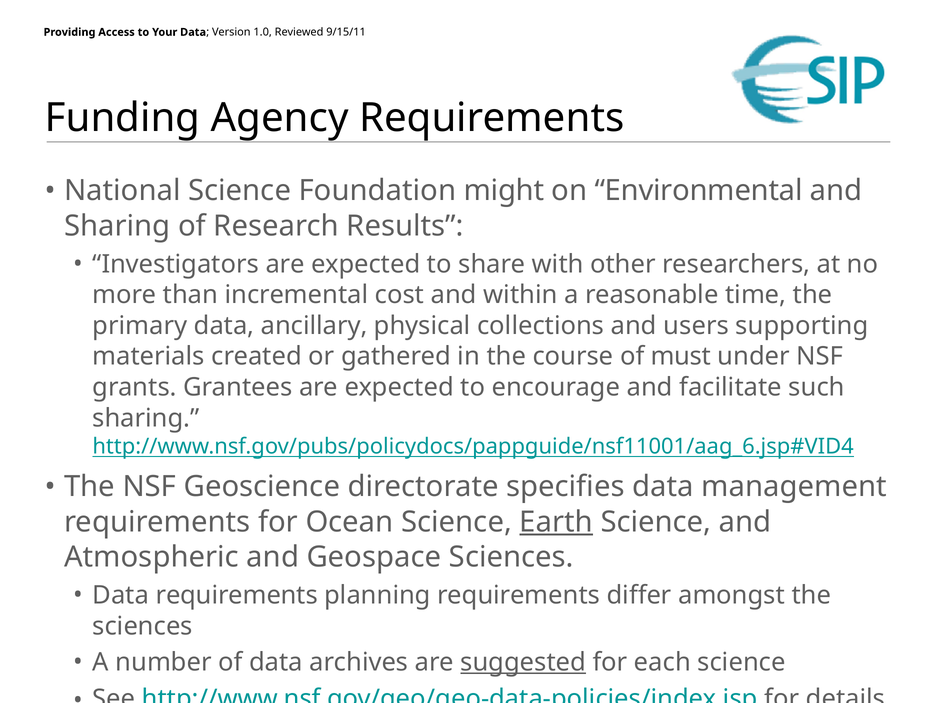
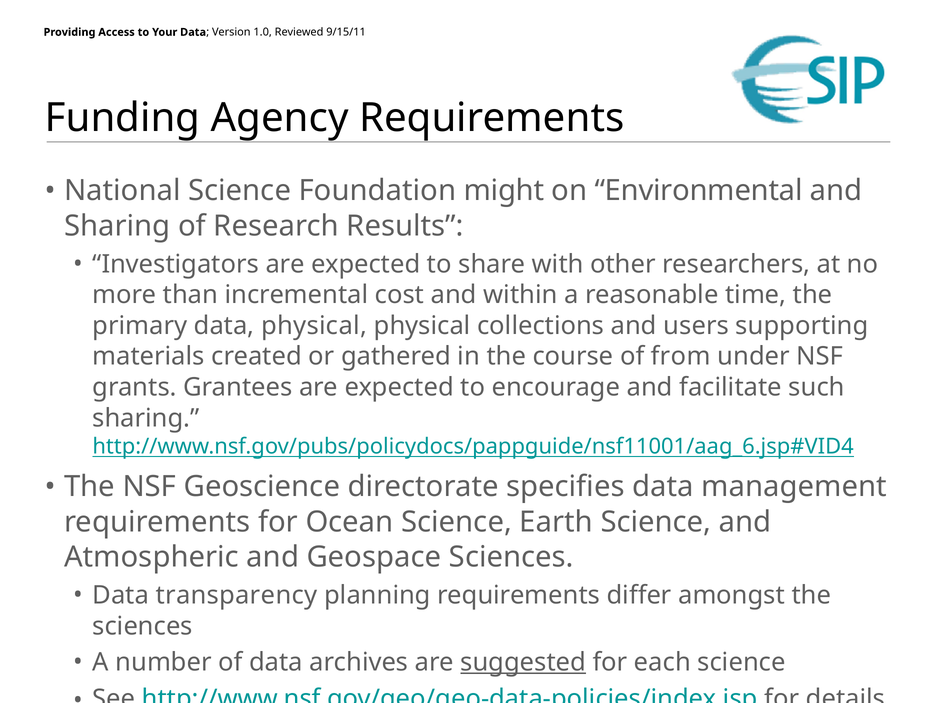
data ancillary: ancillary -> physical
must: must -> from
Earth underline: present -> none
Data requirements: requirements -> transparency
